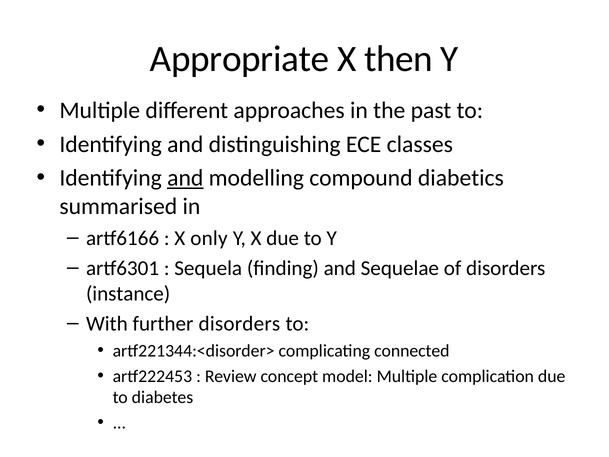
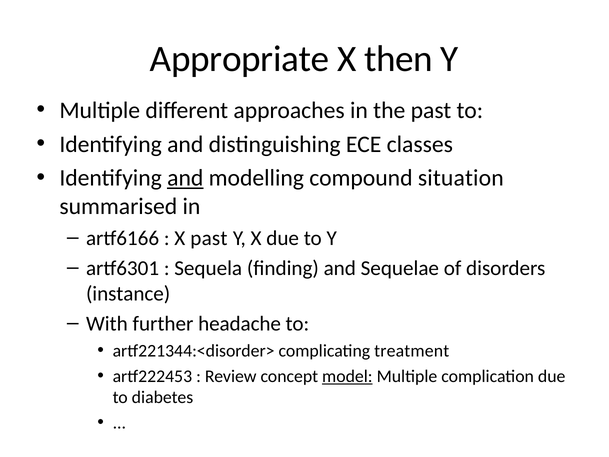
diabetics: diabetics -> situation
X only: only -> past
further disorders: disorders -> headache
connected: connected -> treatment
model underline: none -> present
